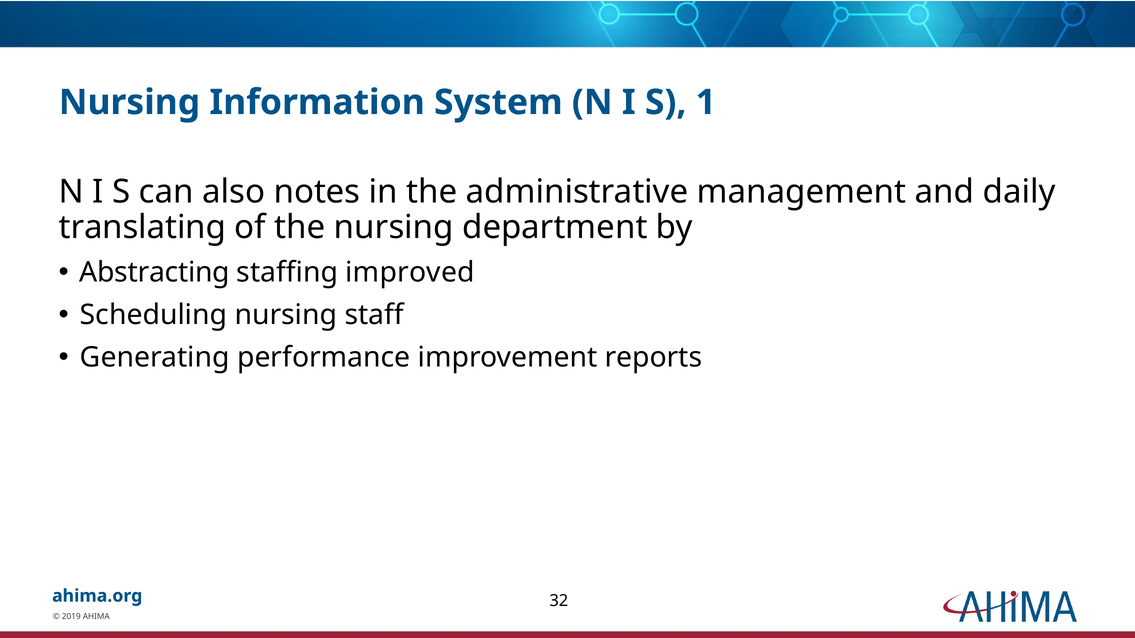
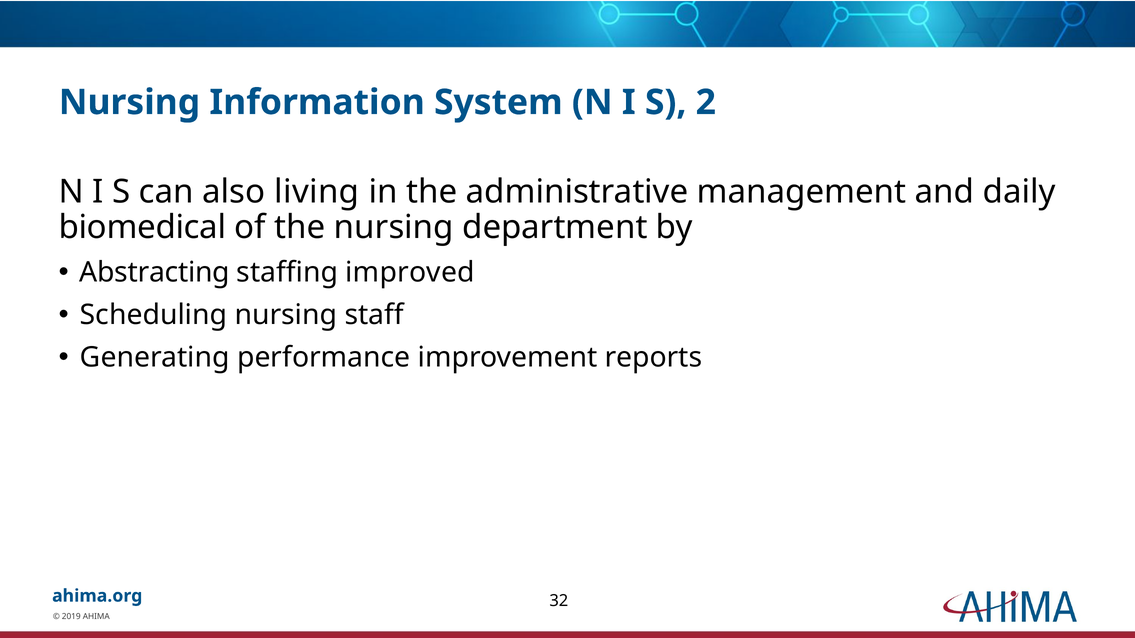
1: 1 -> 2
notes: notes -> living
translating: translating -> biomedical
